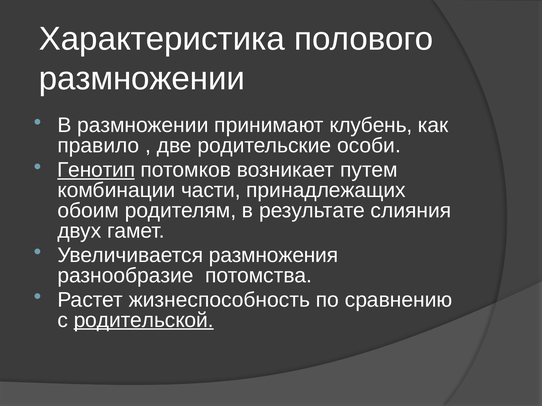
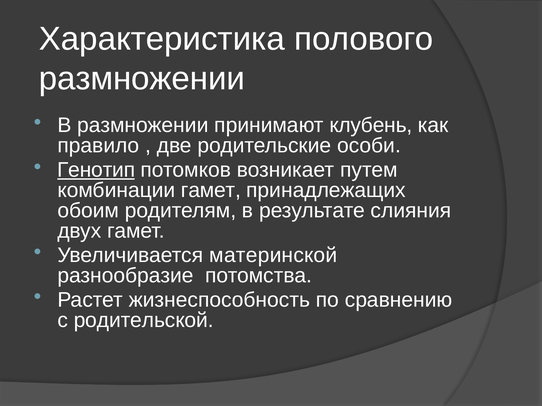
комбинации части: части -> гамет
размножения: размножения -> материнской
родительской underline: present -> none
